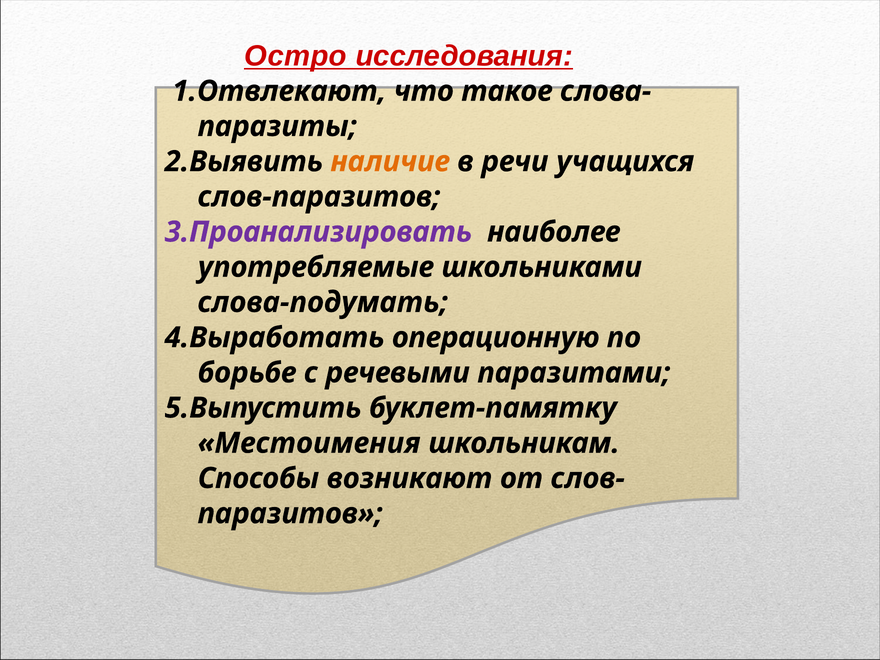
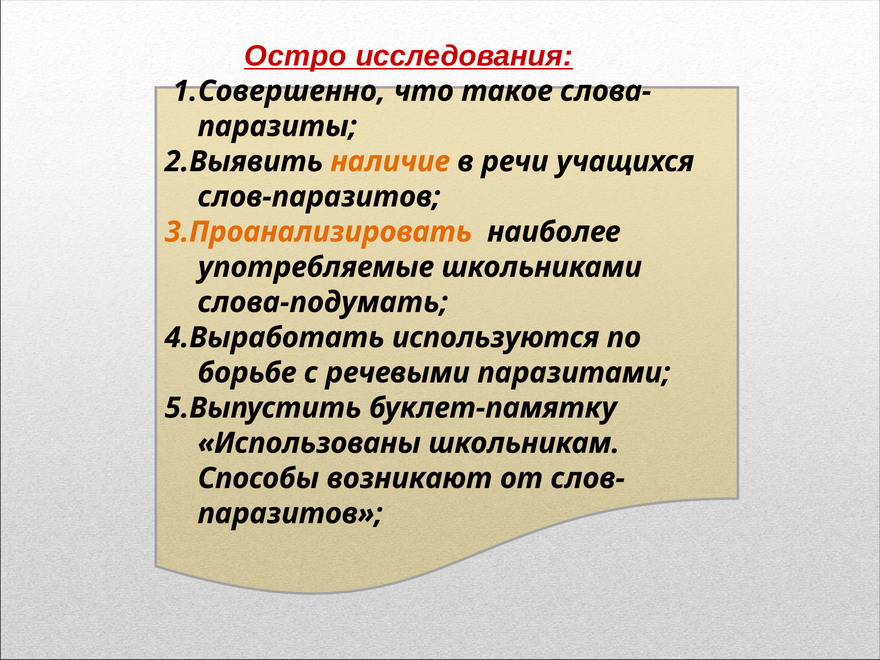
1.Отвлекают: 1.Отвлекают -> 1.Совершенно
3.Проанализировать colour: purple -> orange
операционную: операционную -> используются
Местоимения: Местоимения -> Использованы
